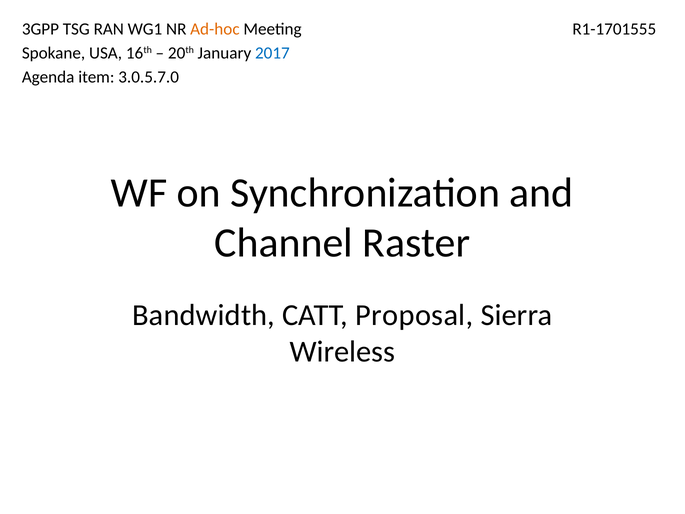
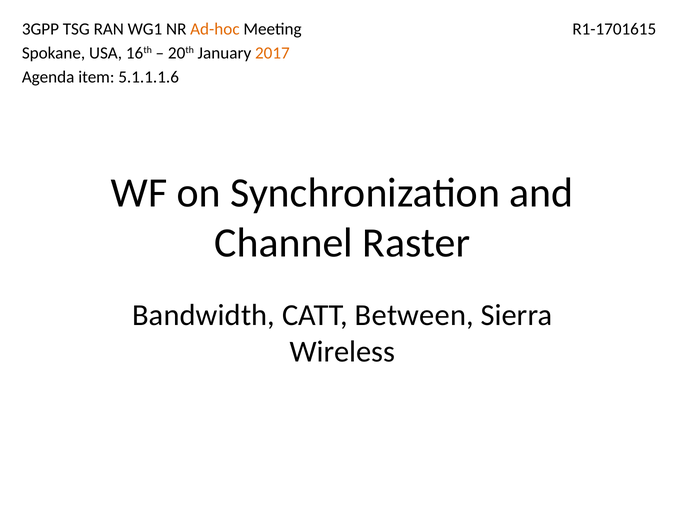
R1-1701555: R1-1701555 -> R1-1701615
2017 colour: blue -> orange
3.0.5.7.0: 3.0.5.7.0 -> 5.1.1.1.6
Proposal: Proposal -> Between
